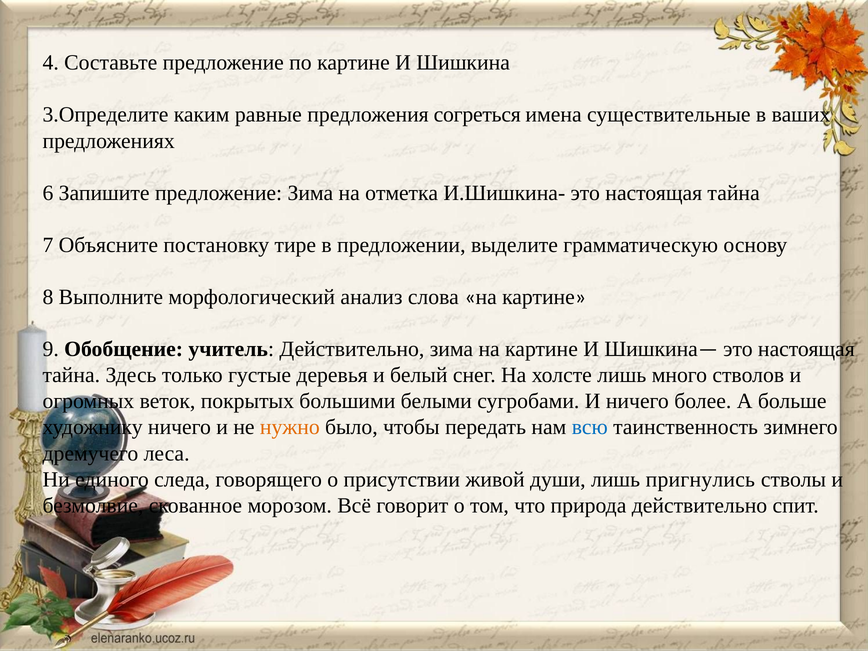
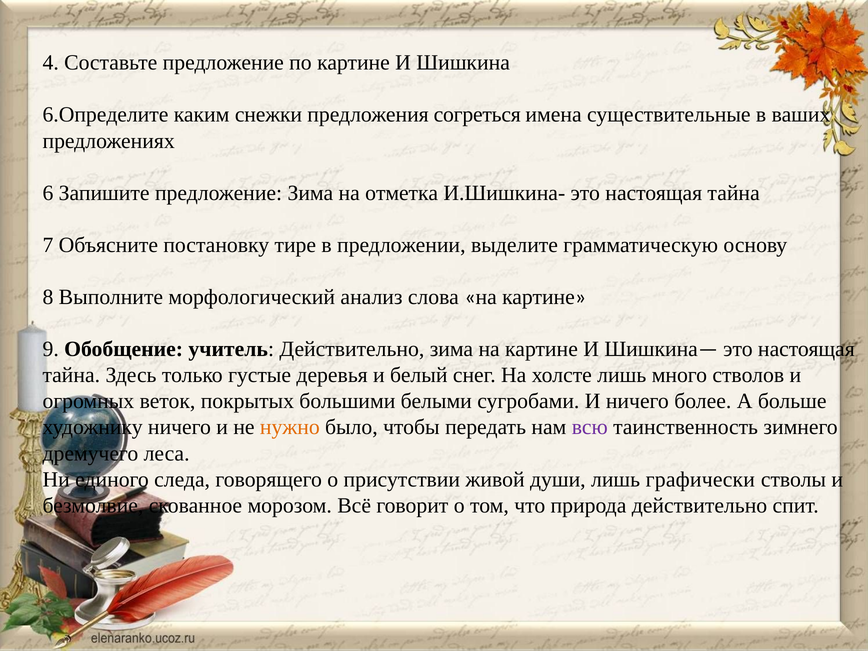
3.Определите: 3.Определите -> 6.Определите
равные: равные -> снежки
всю colour: blue -> purple
пригнулись: пригнулись -> графически
